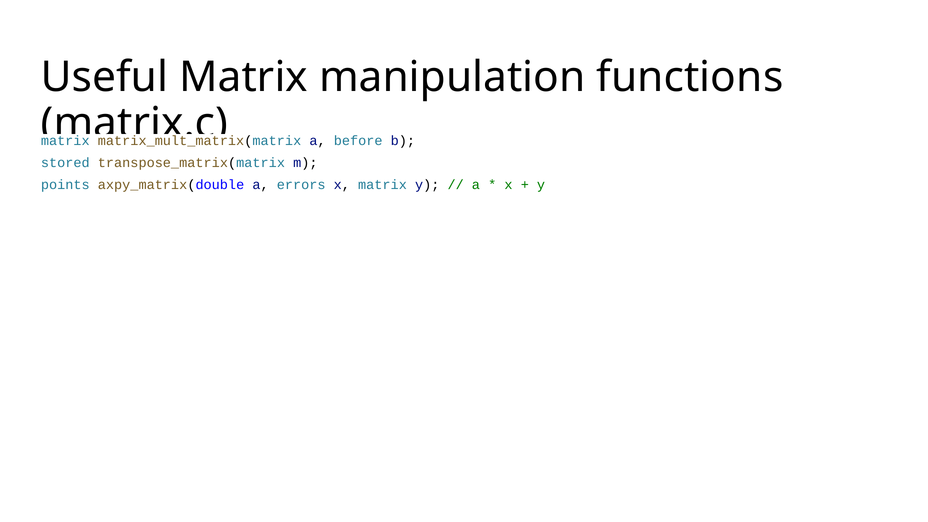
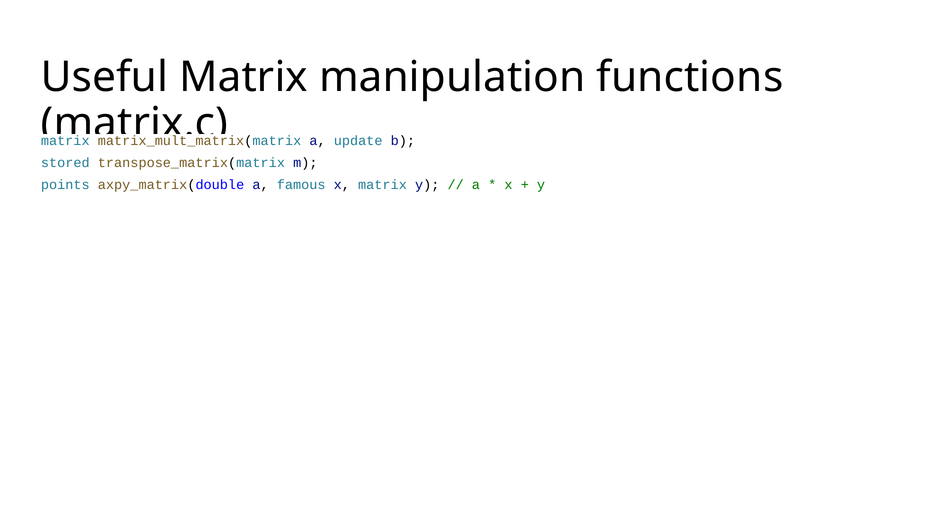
before: before -> update
errors: errors -> famous
